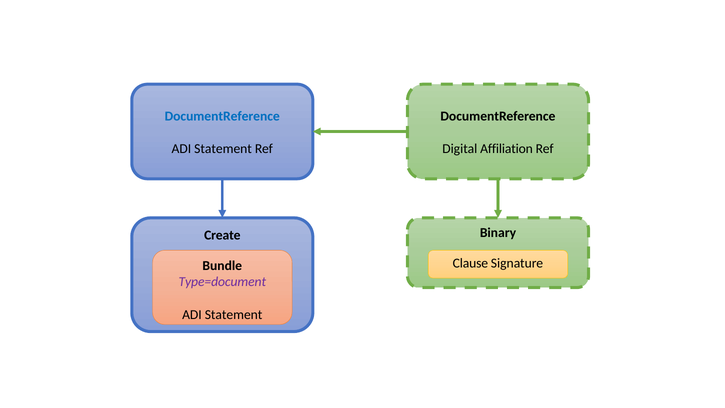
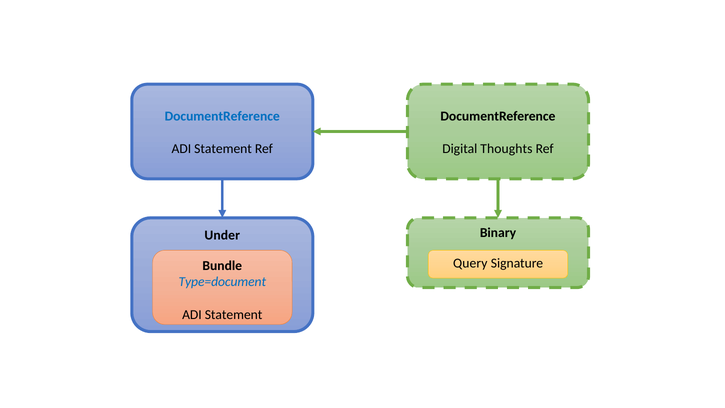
Affiliation: Affiliation -> Thoughts
Create: Create -> Under
Clause: Clause -> Query
Type=document colour: purple -> blue
